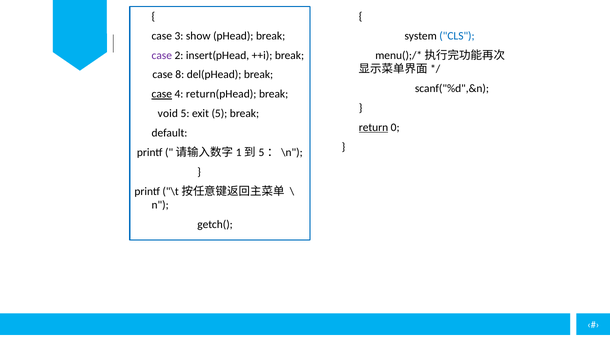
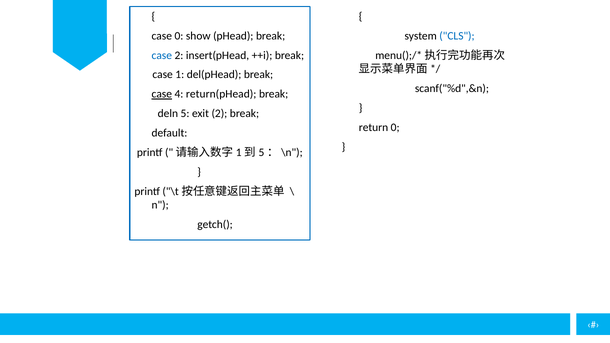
case 3: 3 -> 0
case at (162, 55) colour: purple -> blue
8: 8 -> 1
void: void -> deln
exit 5: 5 -> 2
return underline: present -> none
